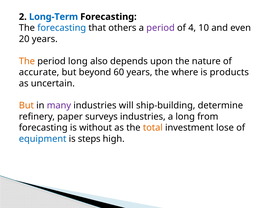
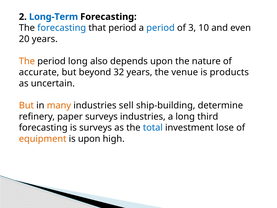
that others: others -> period
period at (161, 28) colour: purple -> blue
4: 4 -> 3
60: 60 -> 32
where: where -> venue
many colour: purple -> orange
will: will -> sell
from: from -> third
is without: without -> surveys
total colour: orange -> blue
equipment colour: blue -> orange
is steps: steps -> upon
